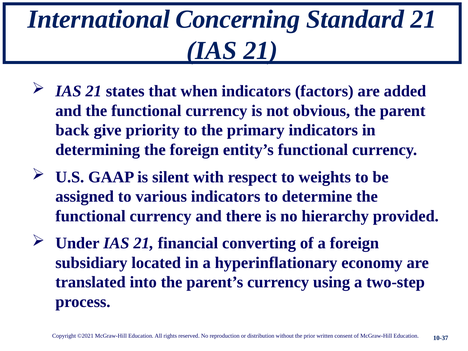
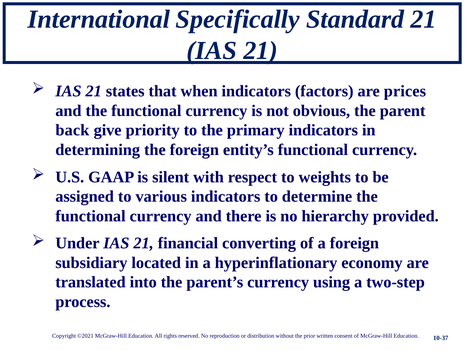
Concerning: Concerning -> Specifically
added: added -> prices
